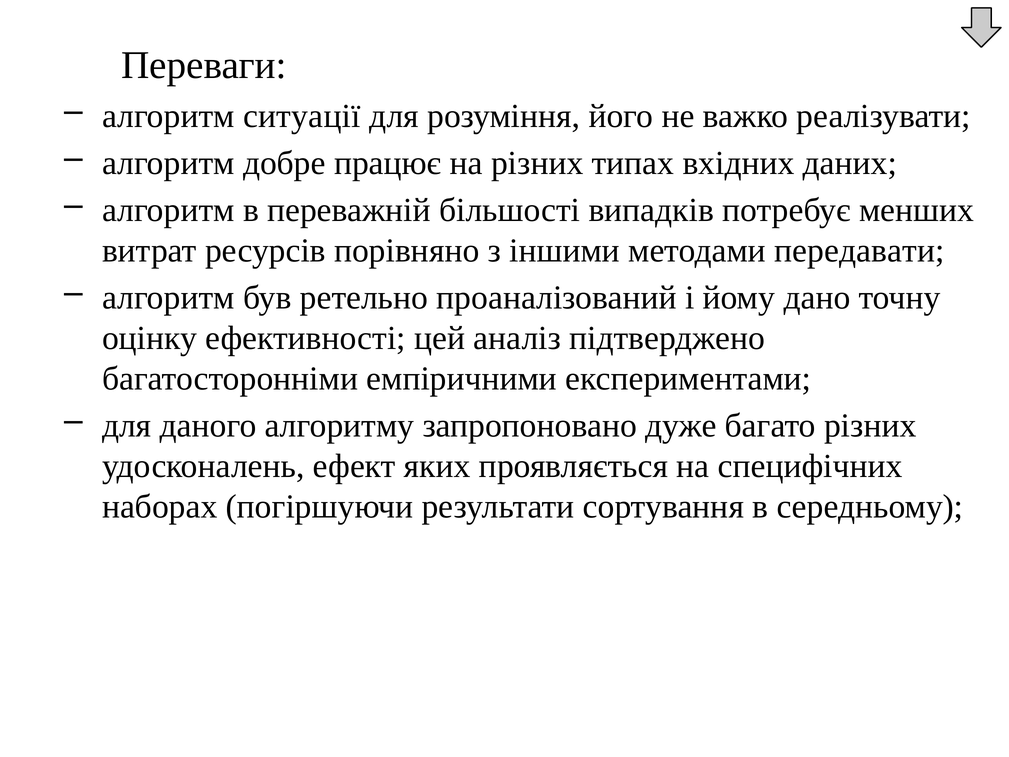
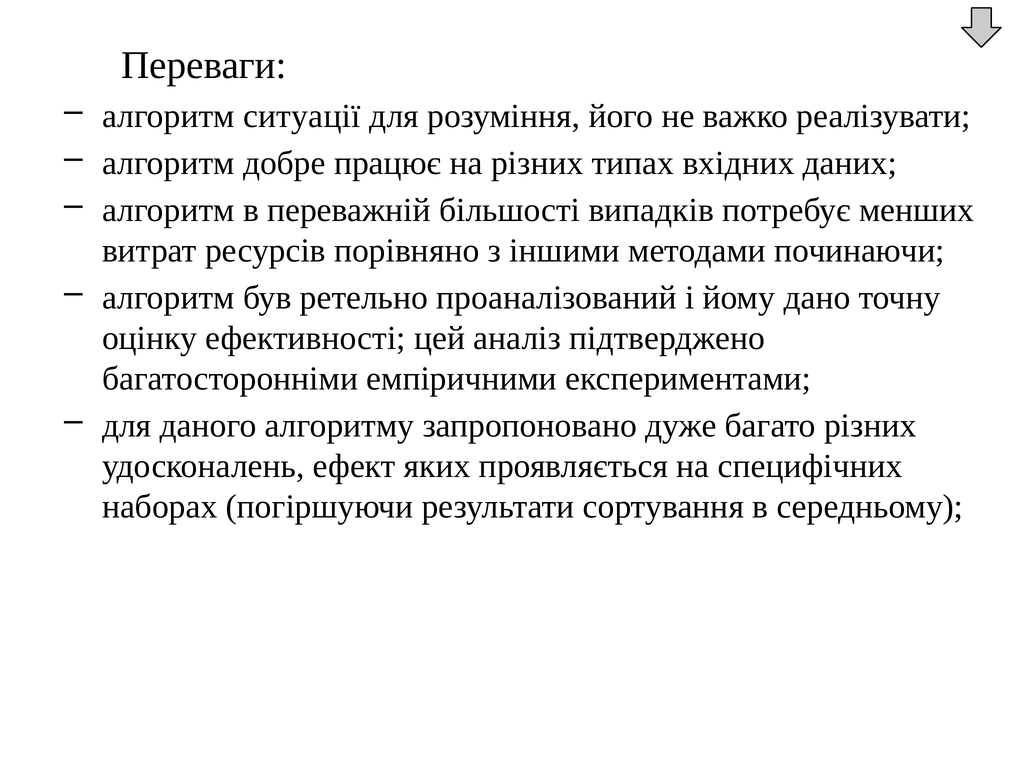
передавати: передавати -> починаючи
